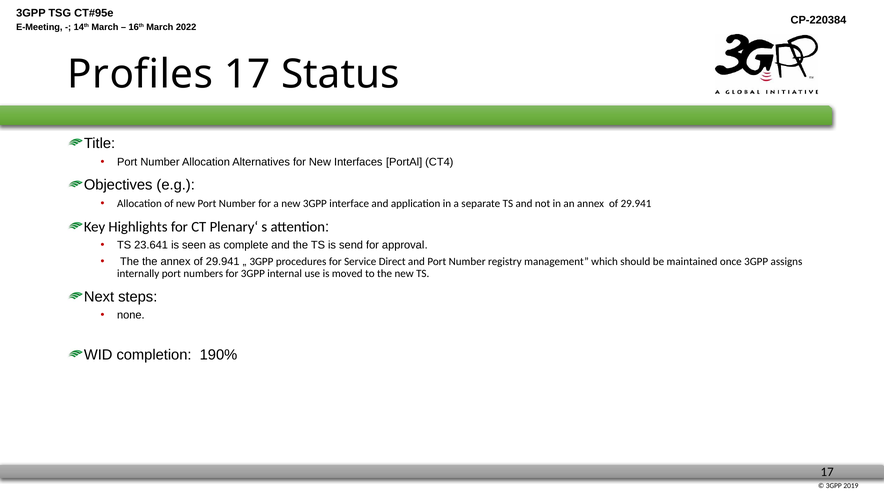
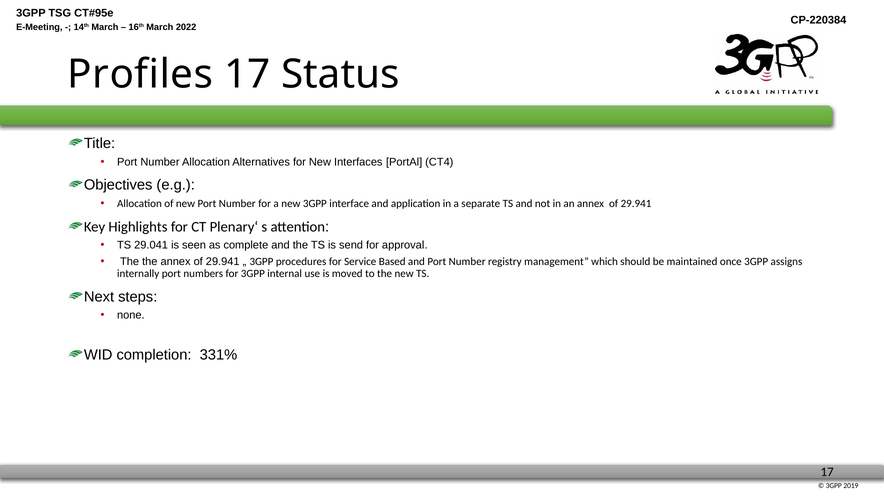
23.641: 23.641 -> 29.041
Direct: Direct -> Based
190%: 190% -> 331%
